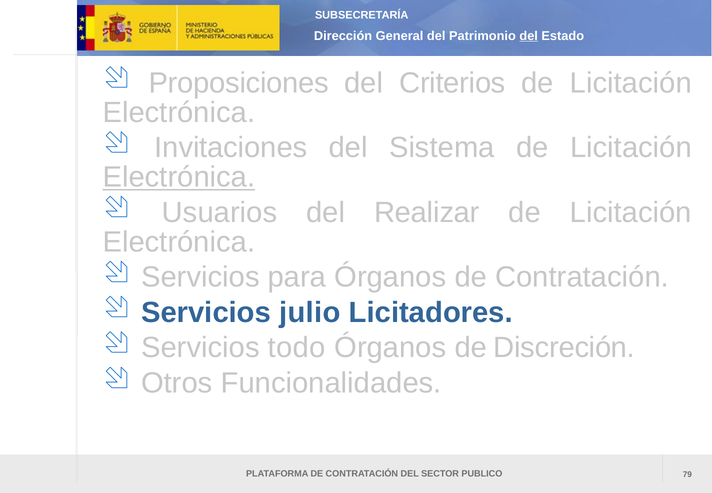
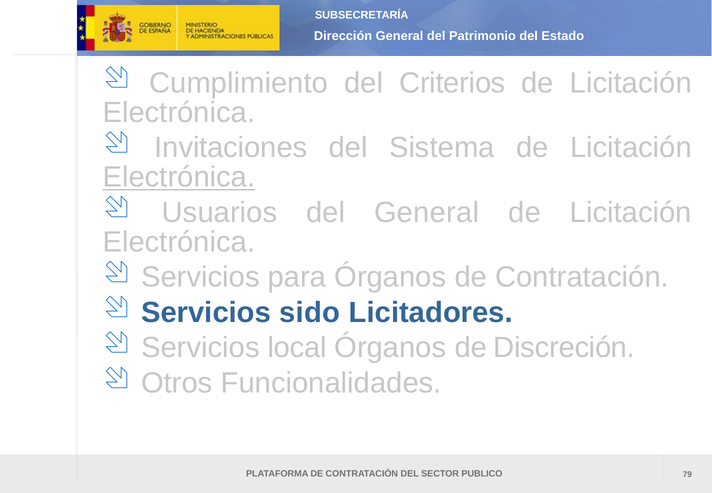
del at (529, 36) underline: present -> none
Proposiciones: Proposiciones -> Cumplimiento
del Realizar: Realizar -> General
julio: julio -> sido
todo: todo -> local
